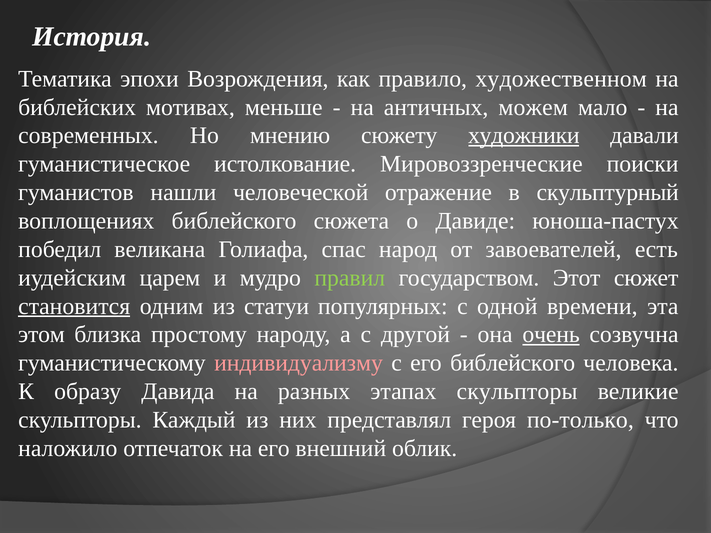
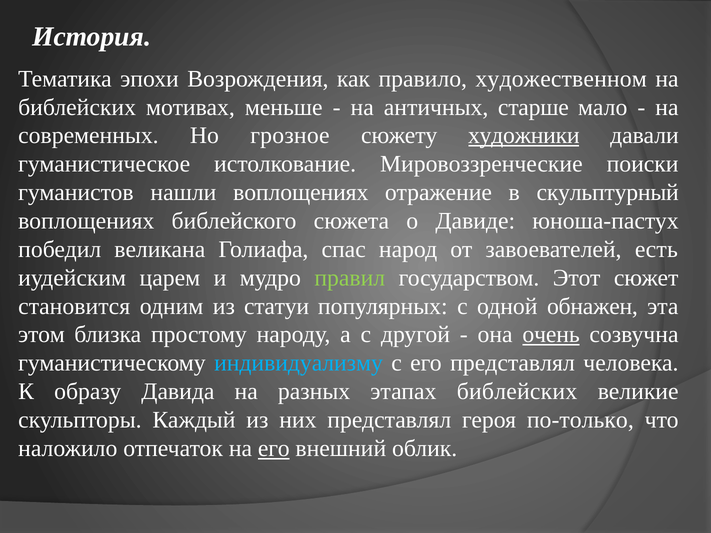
можем: можем -> старше
мнению: мнению -> грозное
нашли человеческой: человеческой -> воплощениях
становится underline: present -> none
времени: времени -> обнажен
индивидуализму colour: pink -> light blue
его библейского: библейского -> представлял
этапах скульпторы: скульпторы -> библейских
его at (274, 449) underline: none -> present
